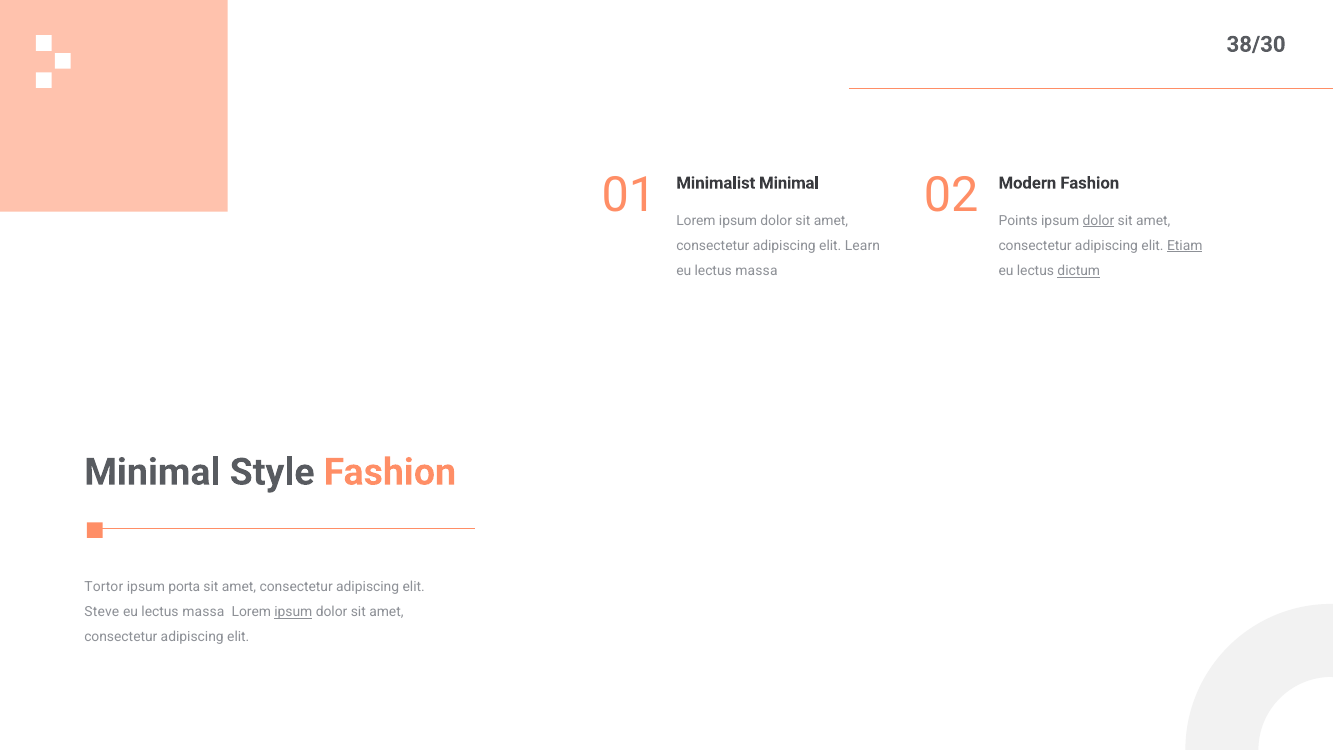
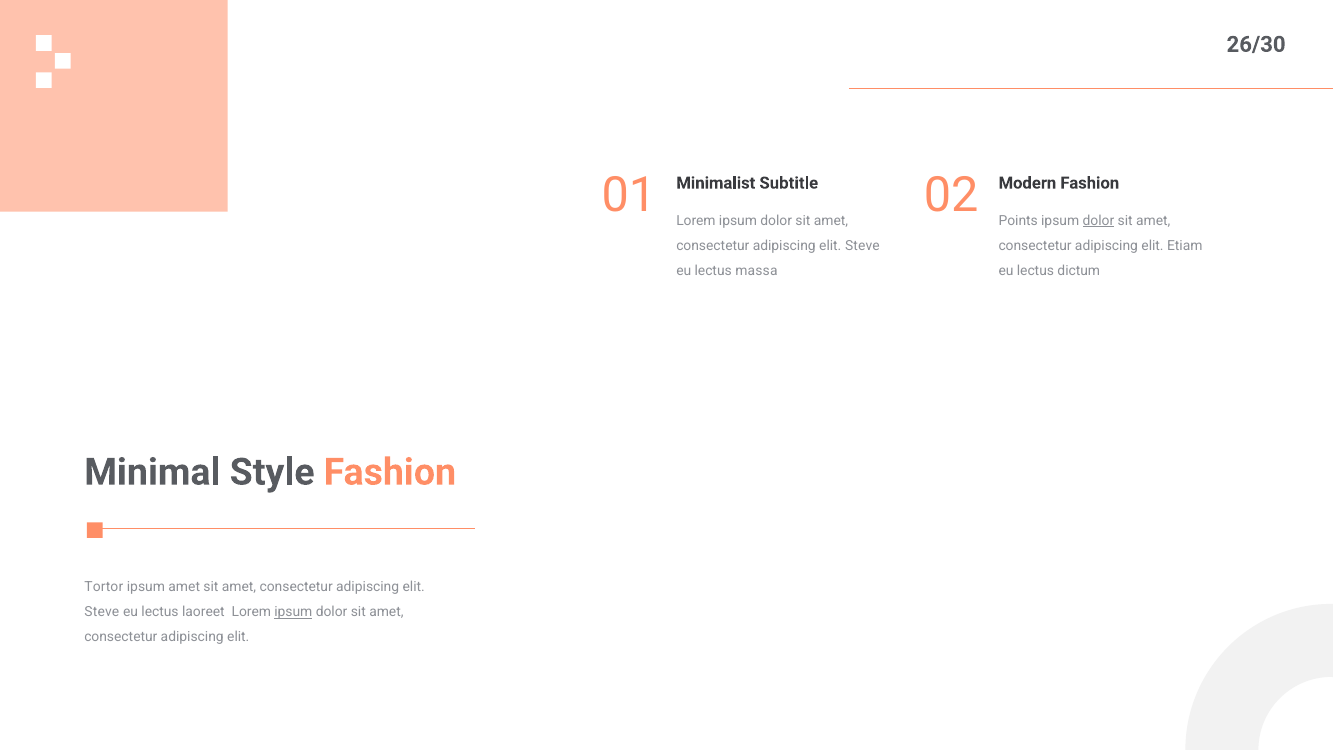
38/30: 38/30 -> 26/30
Minimalist Minimal: Minimal -> Subtitle
Learn at (862, 246): Learn -> Steve
Etiam underline: present -> none
dictum underline: present -> none
ipsum porta: porta -> amet
massa at (203, 612): massa -> laoreet
